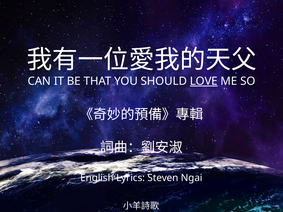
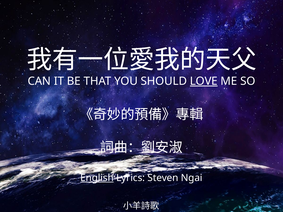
English underline: none -> present
